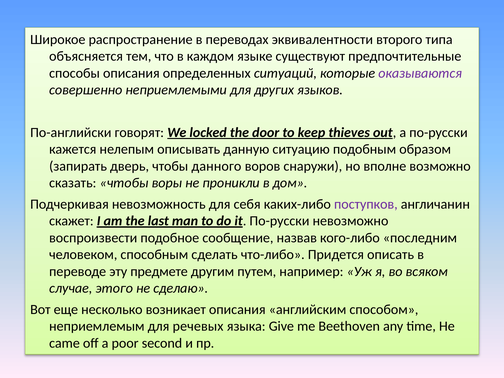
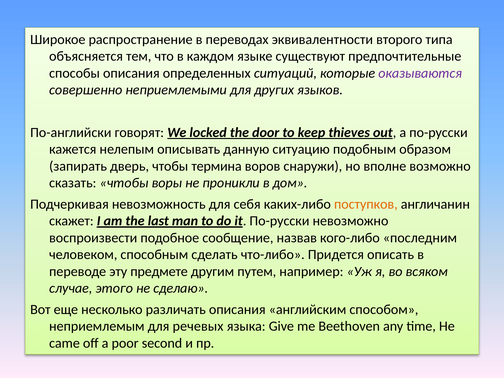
данного: данного -> термина
поступков colour: purple -> orange
возникает: возникает -> различать
